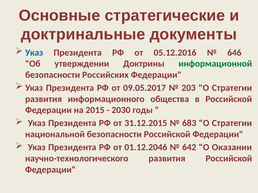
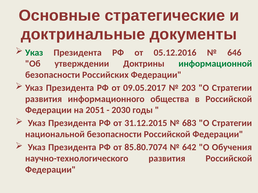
Указ at (34, 53) colour: blue -> green
2015: 2015 -> 2051
01.12.2046: 01.12.2046 -> 85.80.7074
Оказании: Оказании -> Обучения
